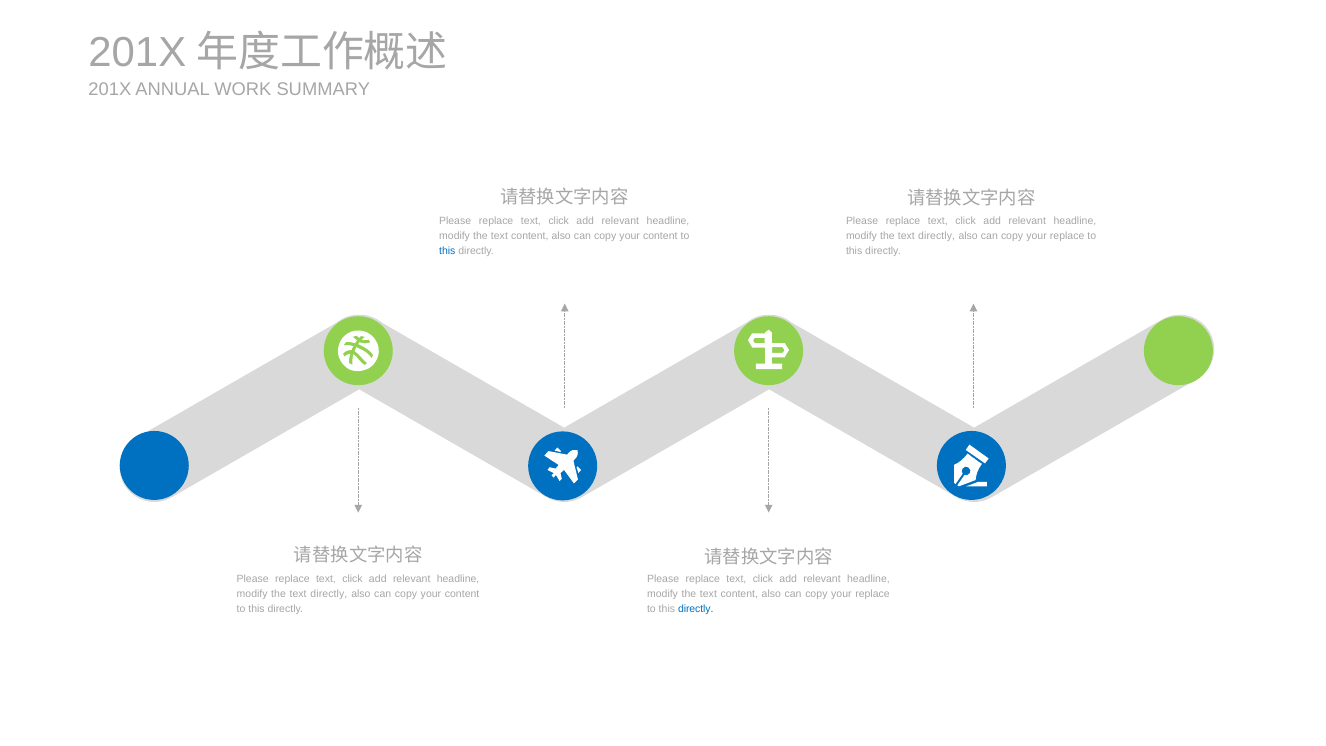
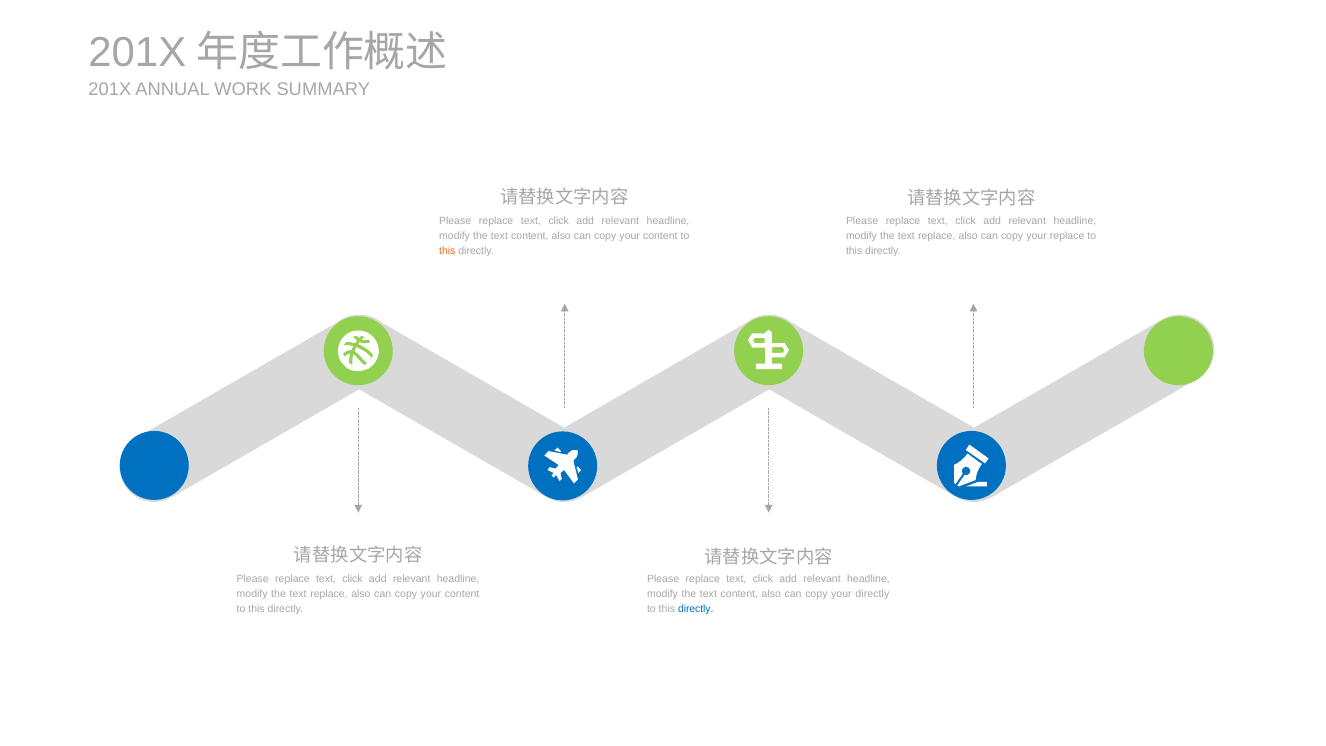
directly at (937, 236): directly -> replace
this at (447, 251) colour: blue -> orange
directly at (329, 594): directly -> replace
replace at (872, 594): replace -> directly
